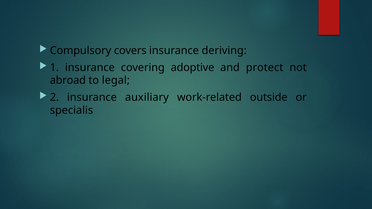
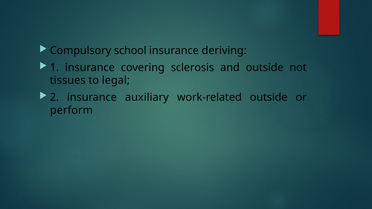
covers: covers -> school
adoptive: adoptive -> sclerosis
and protect: protect -> outside
abroad: abroad -> tissues
specialis: specialis -> perform
